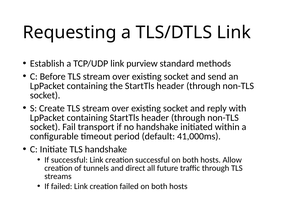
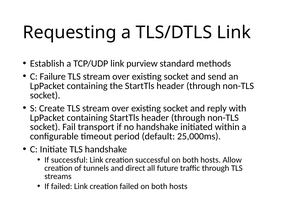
Before: Before -> Failure
41,000ms: 41,000ms -> 25,000ms
